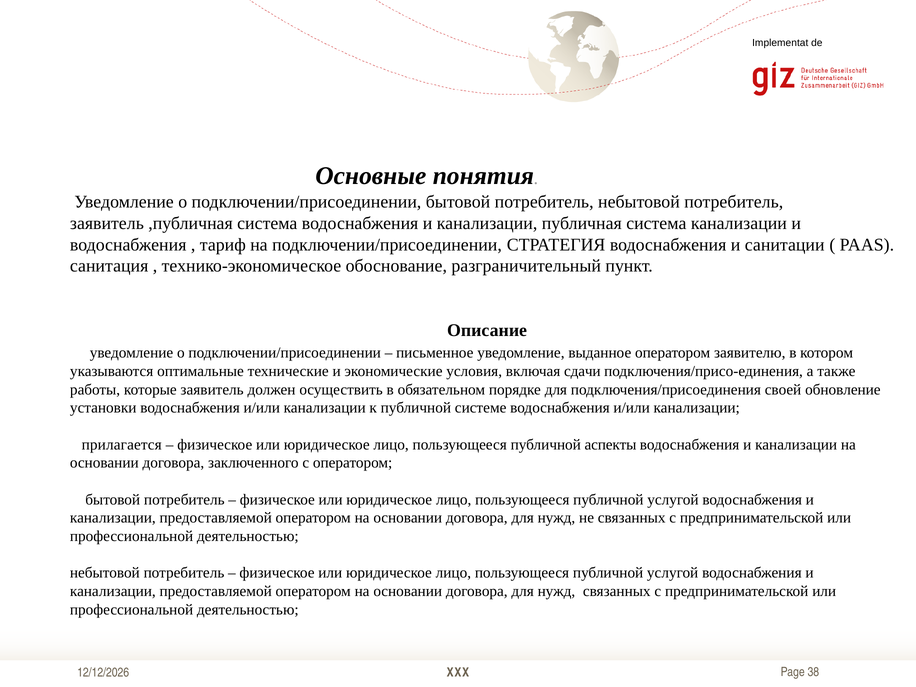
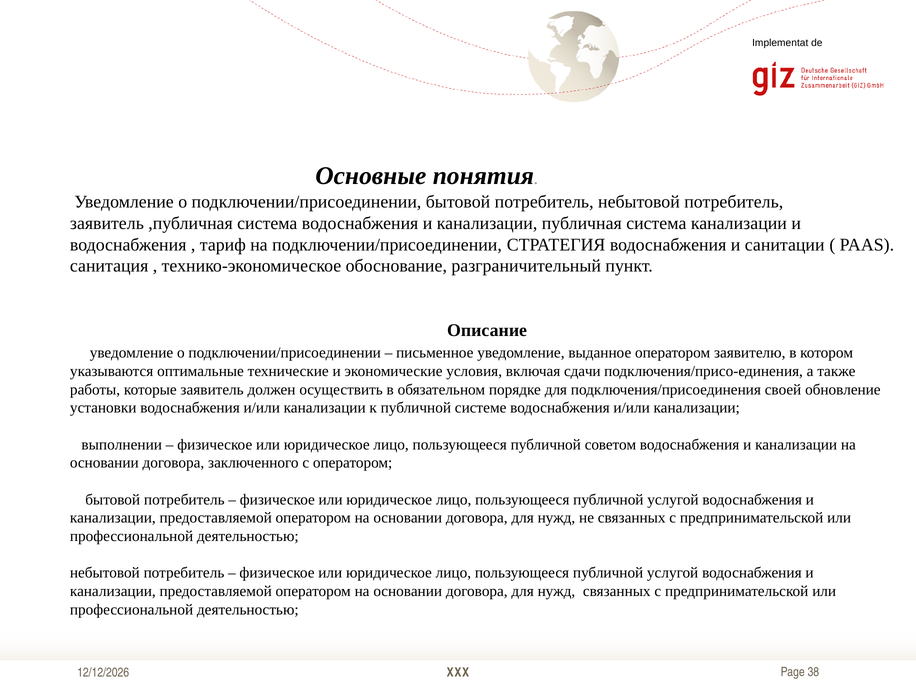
прилагается: прилагается -> выполнении
аспекты: аспекты -> советом
